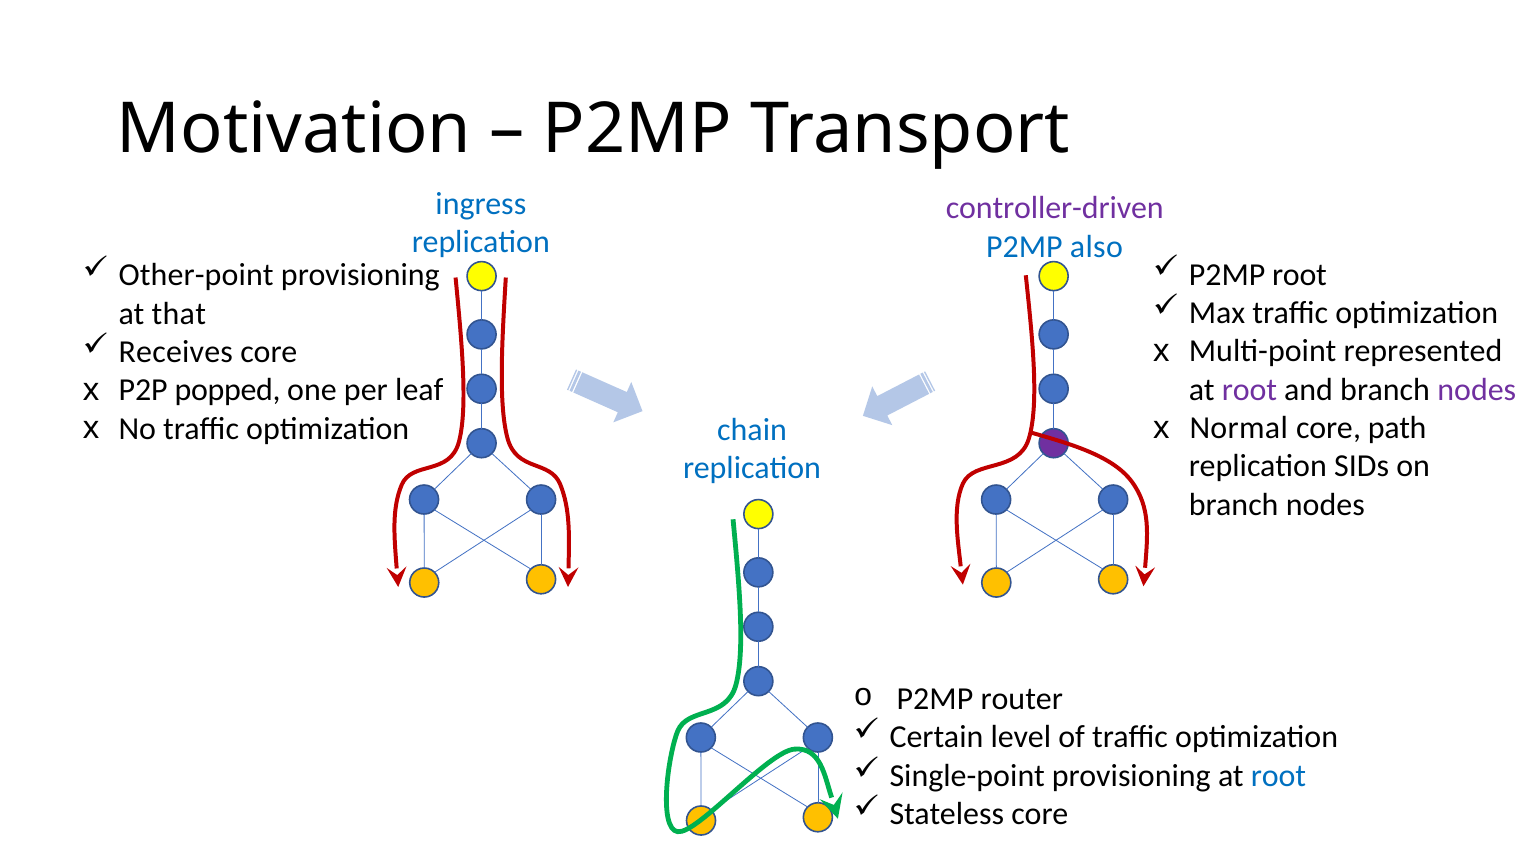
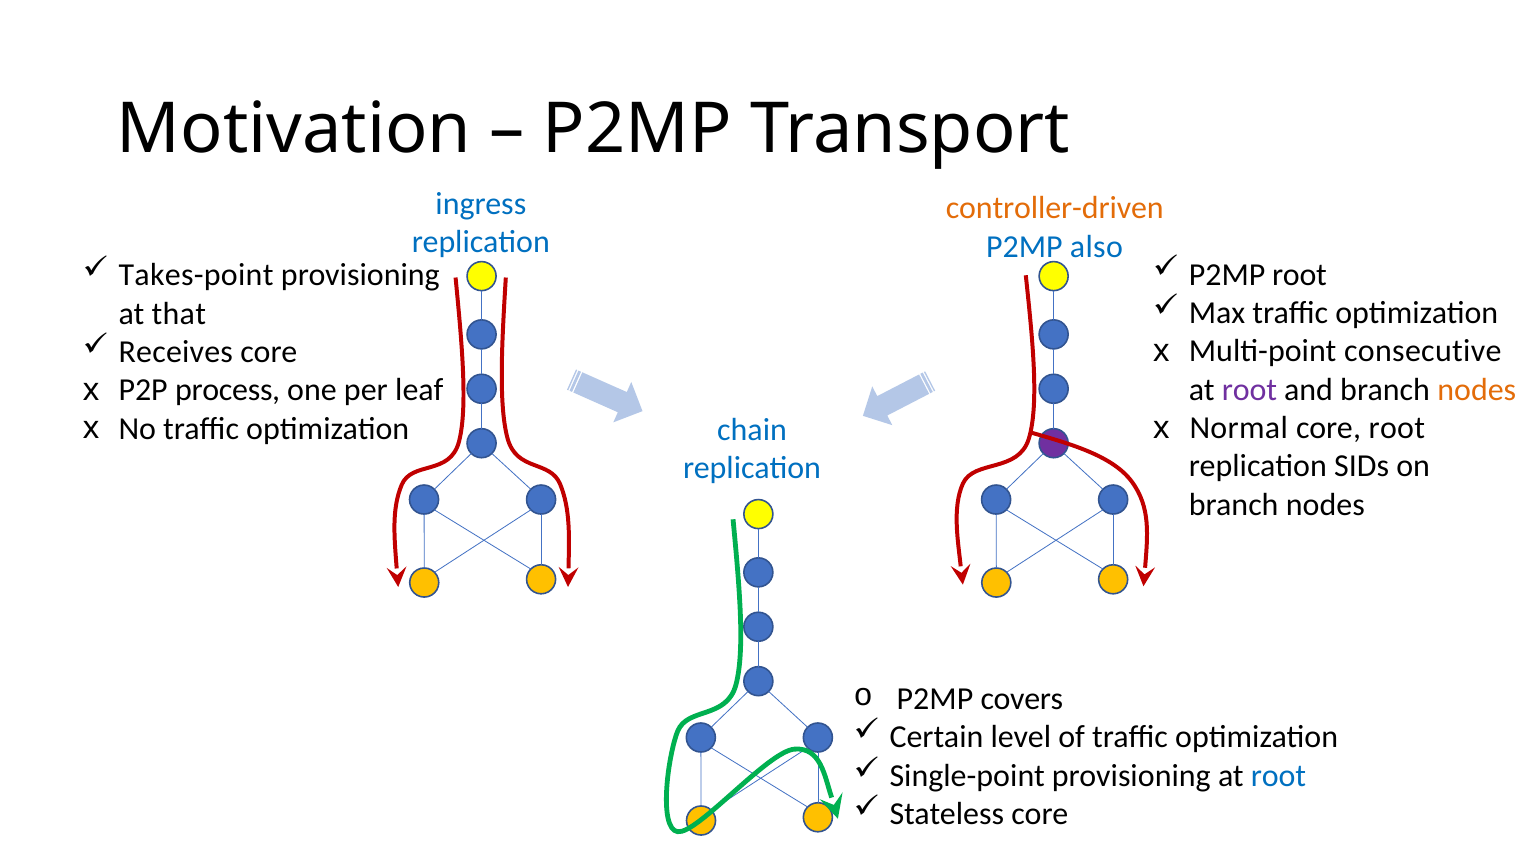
controller-driven colour: purple -> orange
Other-point: Other-point -> Takes-point
represented: represented -> consecutive
nodes at (1477, 390) colour: purple -> orange
popped: popped -> process
core path: path -> root
router: router -> covers
